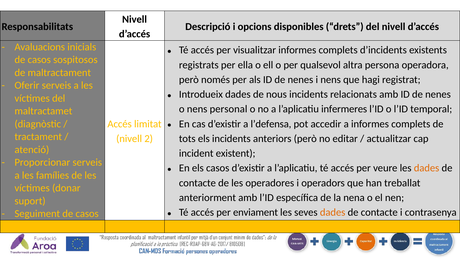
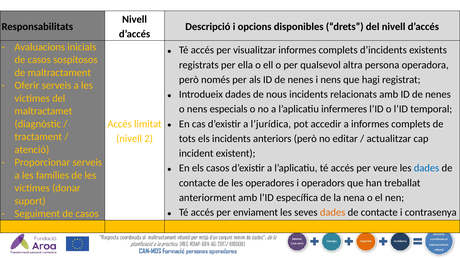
personal: personal -> especials
l’defensa: l’defensa -> l’jurídica
dades at (427, 168) colour: orange -> blue
